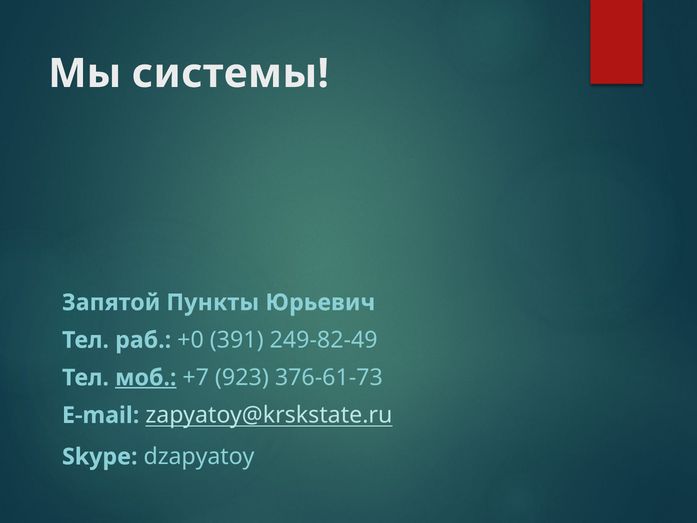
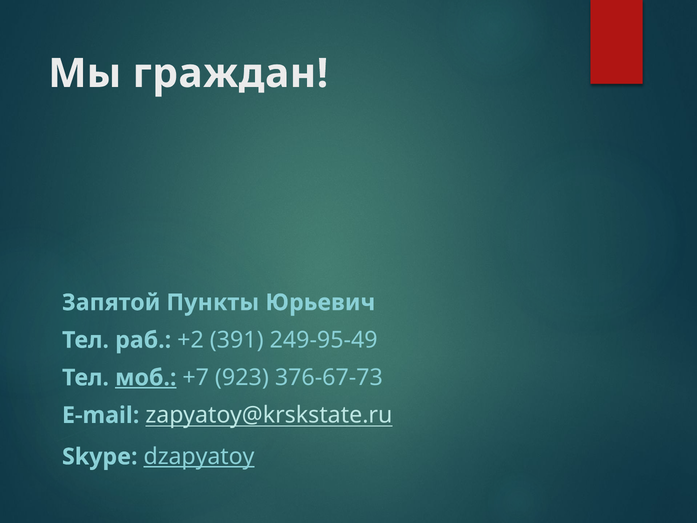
системы: системы -> граждан
+0: +0 -> +2
249-82-49: 249-82-49 -> 249-95-49
376-61-73: 376-61-73 -> 376-67-73
dzapyatoy underline: none -> present
